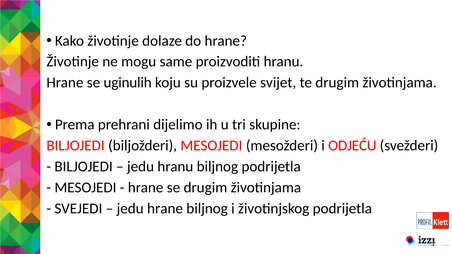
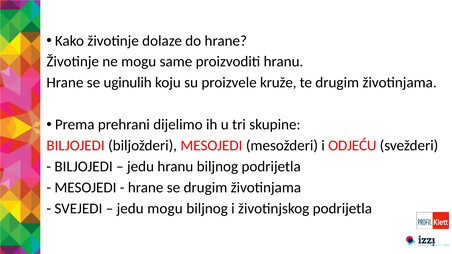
svijet: svijet -> kruže
jedu hrane: hrane -> mogu
